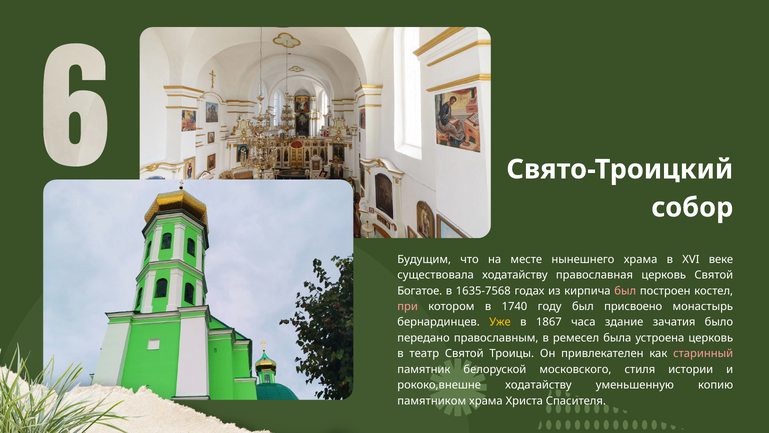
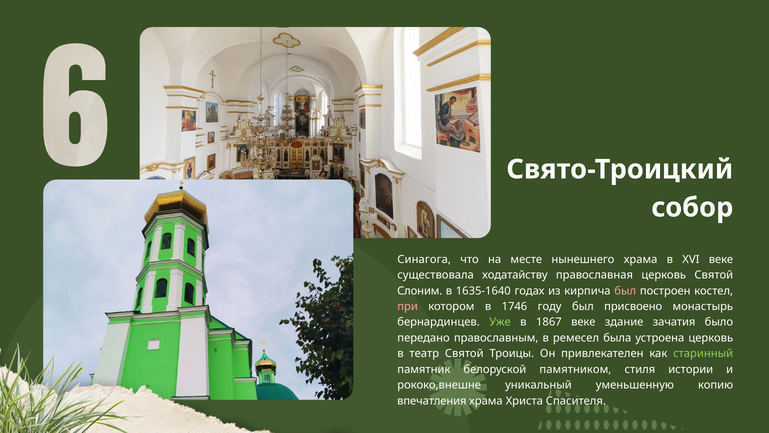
Будущим: Будущим -> Синагога
Богатое: Богатое -> Слоним
1635-7568: 1635-7568 -> 1635-1640
1740: 1740 -> 1746
Уже colour: yellow -> light green
1867 часа: часа -> веке
старинный colour: pink -> light green
московского: московского -> памятником
рококо,внешне ходатайству: ходатайству -> уникальный
памятником: памятником -> впечатления
